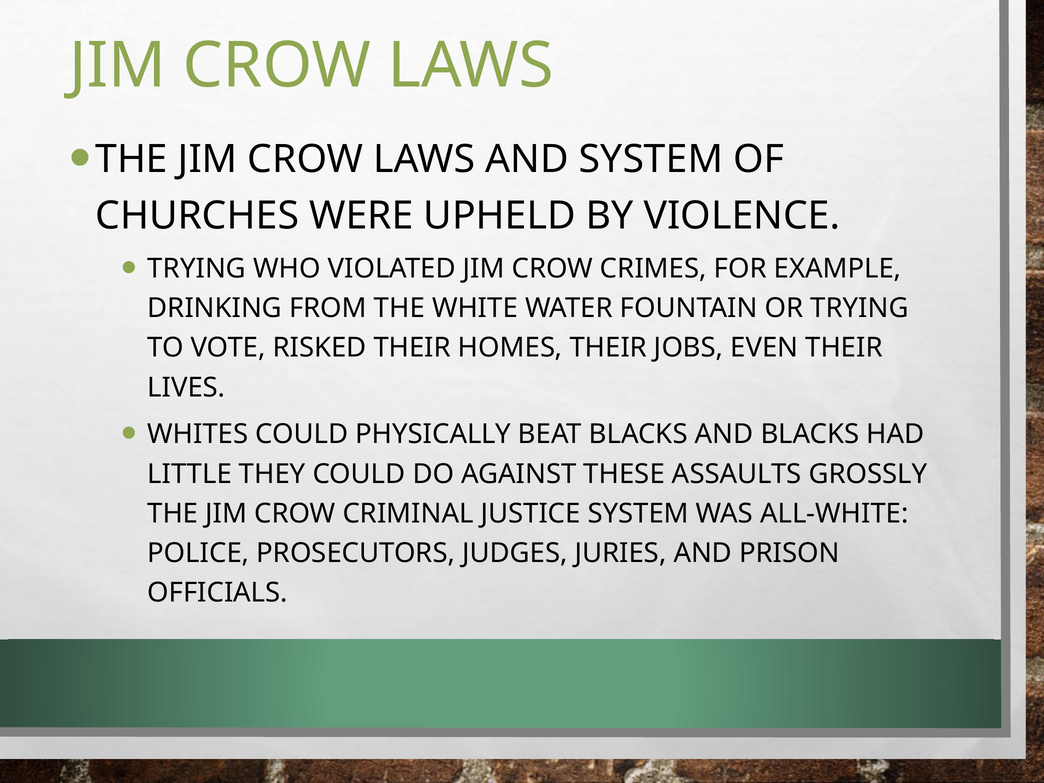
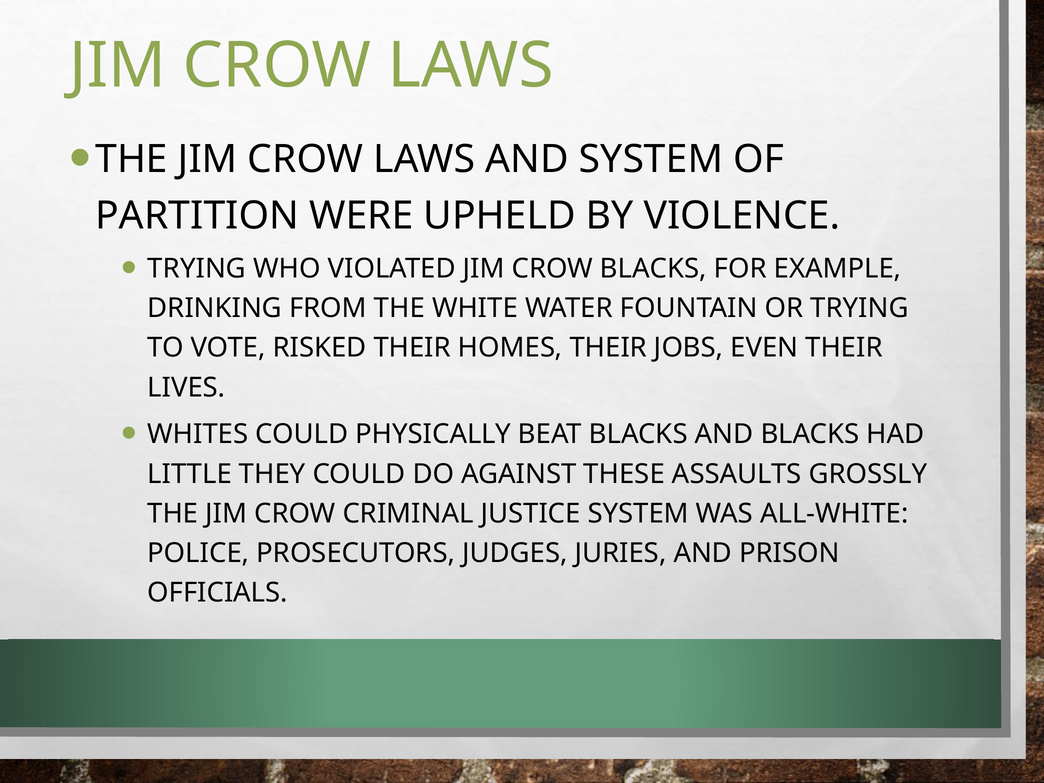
CHURCHES: CHURCHES -> PARTITION
CROW CRIMES: CRIMES -> BLACKS
